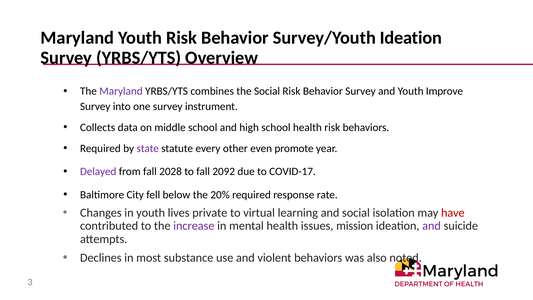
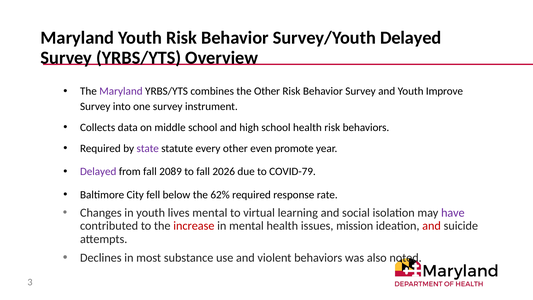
Survey/Youth Ideation: Ideation -> Delayed
the Social: Social -> Other
2028: 2028 -> 2089
2092: 2092 -> 2026
COVID-17: COVID-17 -> COVID-79
20%: 20% -> 62%
lives private: private -> mental
have colour: red -> purple
increase colour: purple -> red
and at (432, 226) colour: purple -> red
